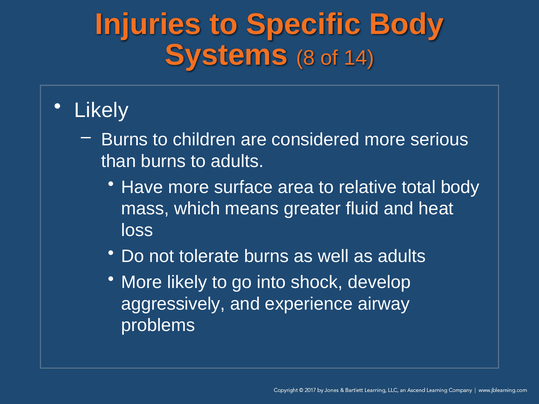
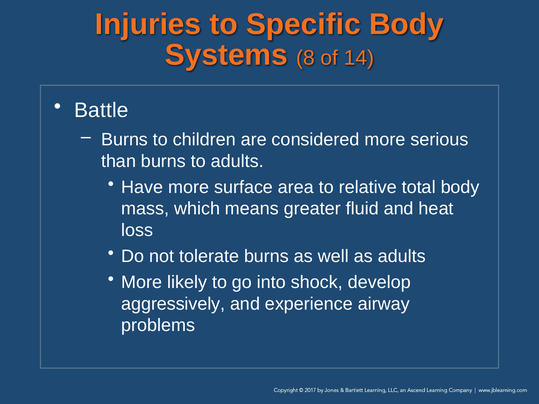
Likely at (101, 110): Likely -> Battle
